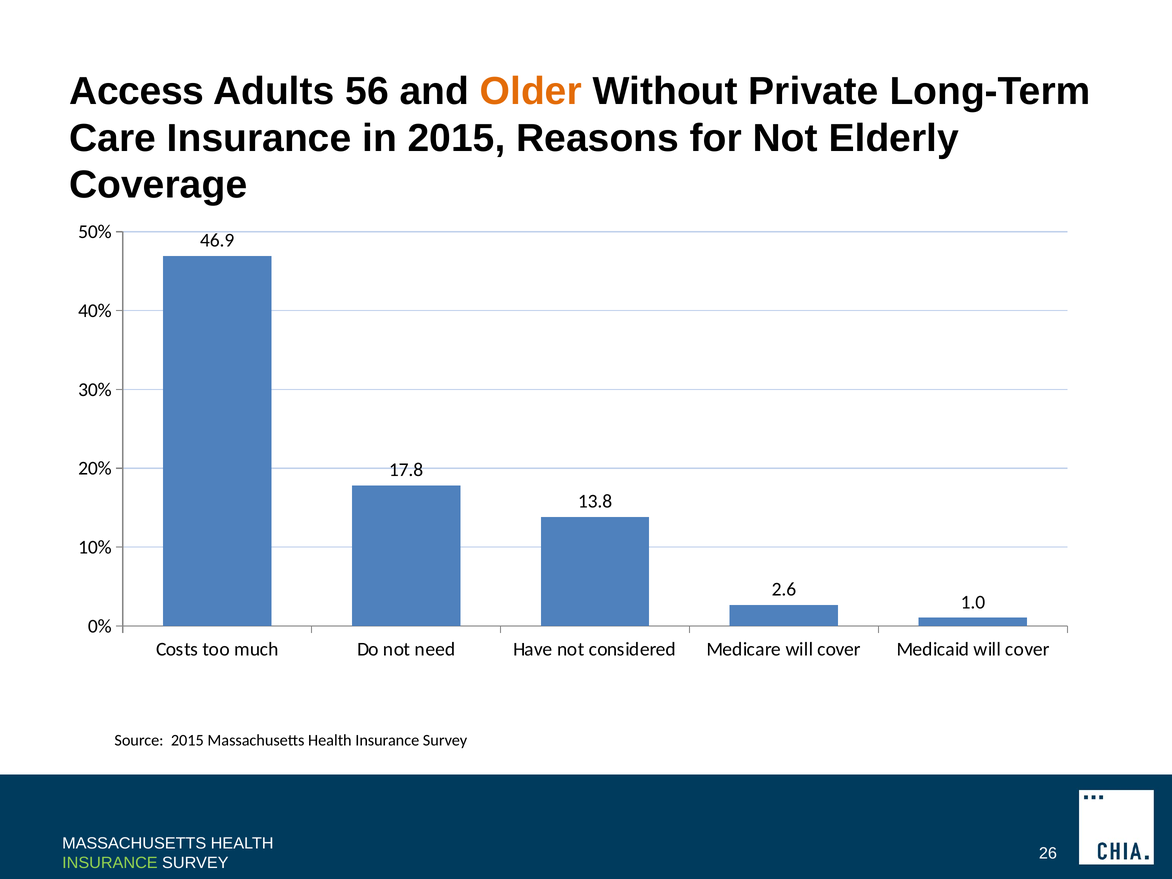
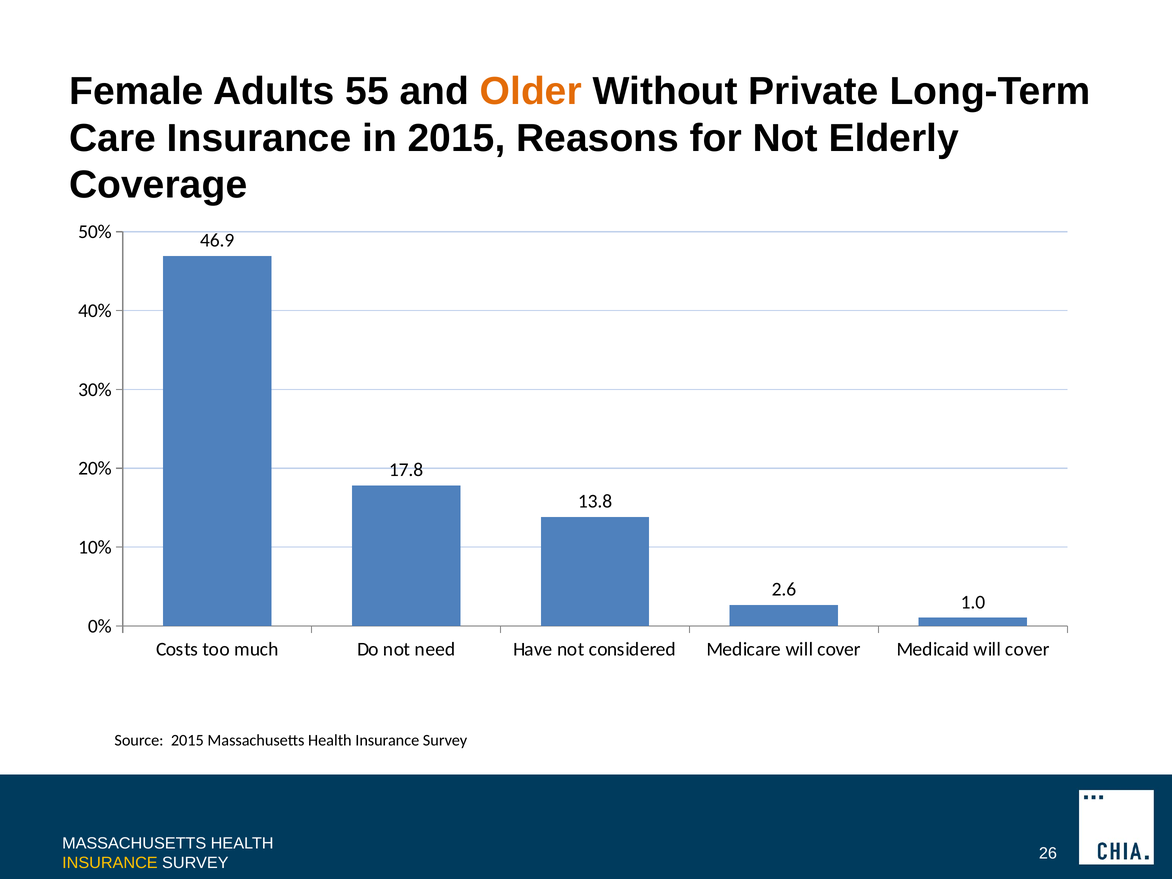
Access: Access -> Female
56: 56 -> 55
INSURANCE at (110, 863) colour: light green -> yellow
